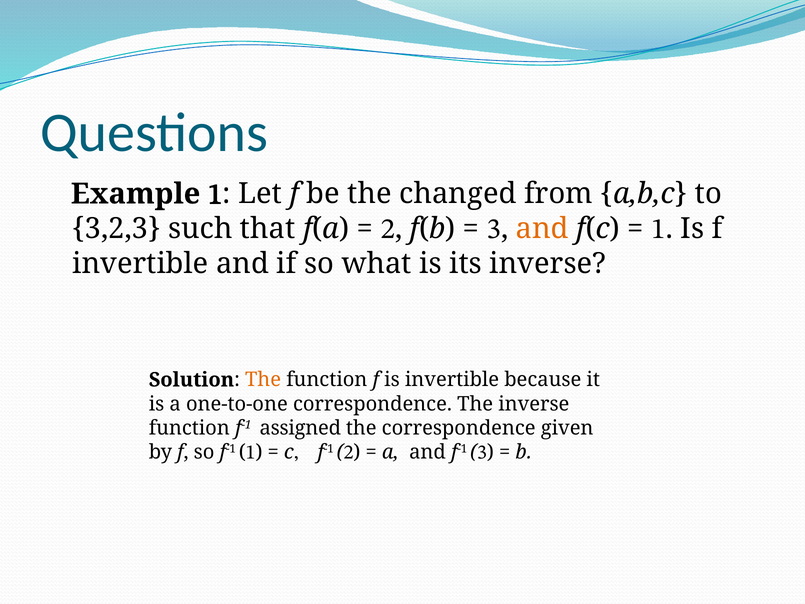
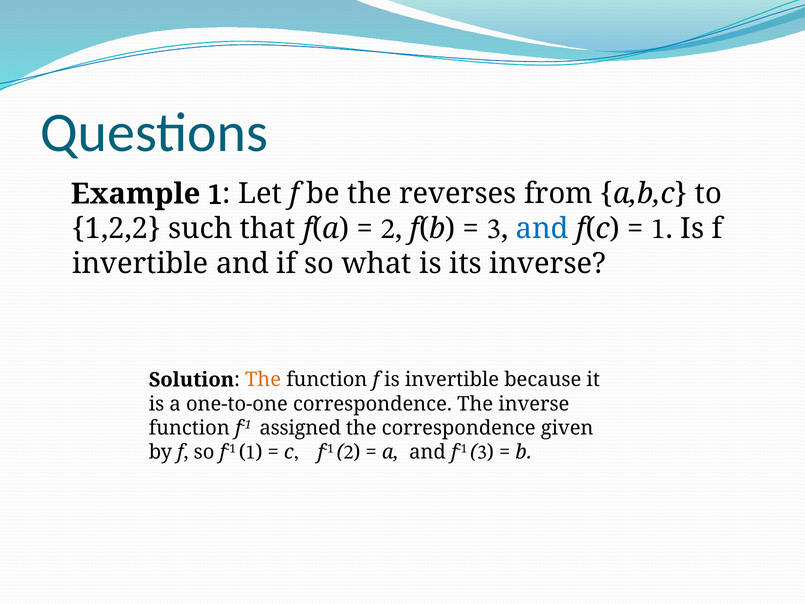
changed: changed -> reverses
3,2,3: 3,2,3 -> 1,2,2
and at (542, 229) colour: orange -> blue
